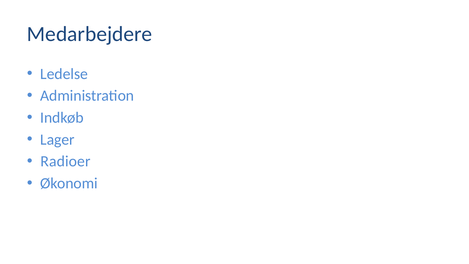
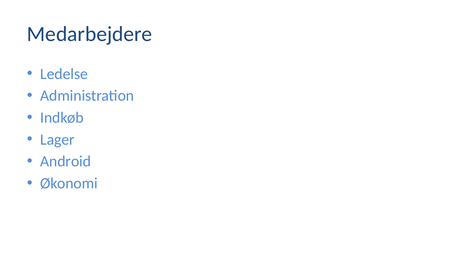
Radioer: Radioer -> Android
